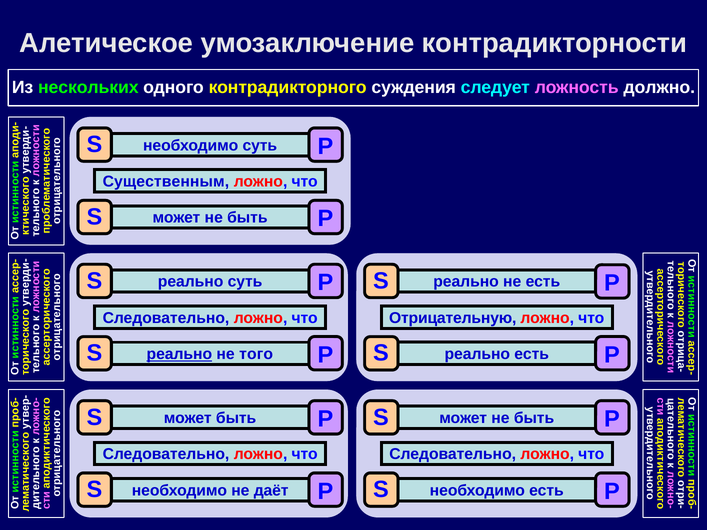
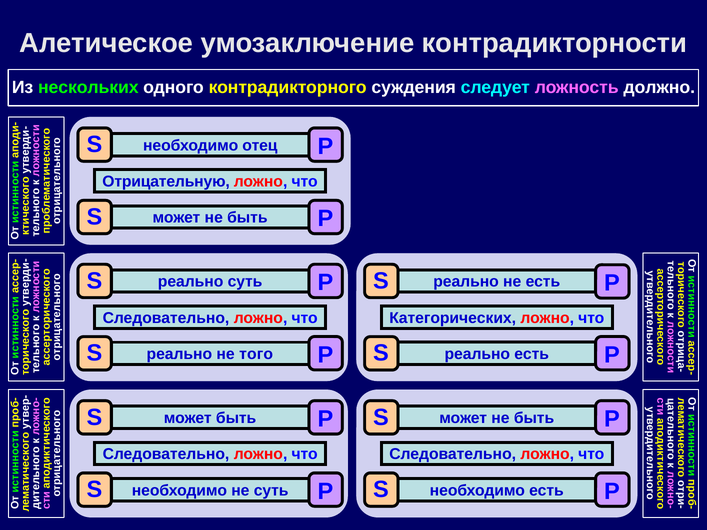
необходимо суть: суть -> отец
Существенным: Существенным -> Отрицательную
Отрицательную: Отрицательную -> Категорических
реально at (179, 354) underline: present -> none
не даёт: даёт -> суть
